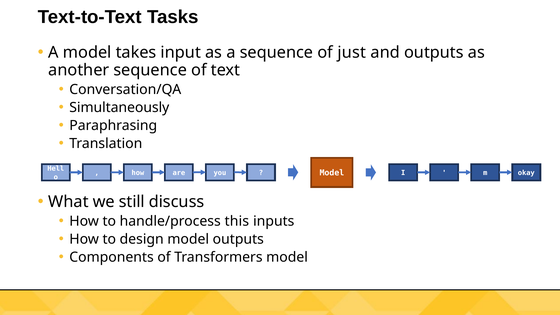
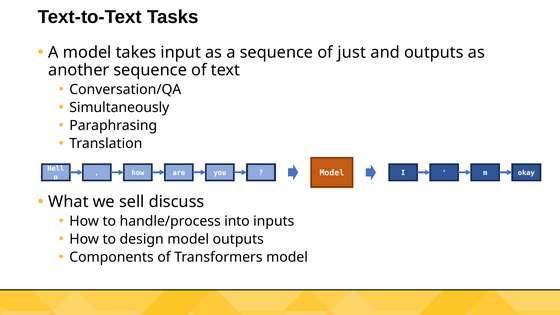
still: still -> sell
this: this -> into
